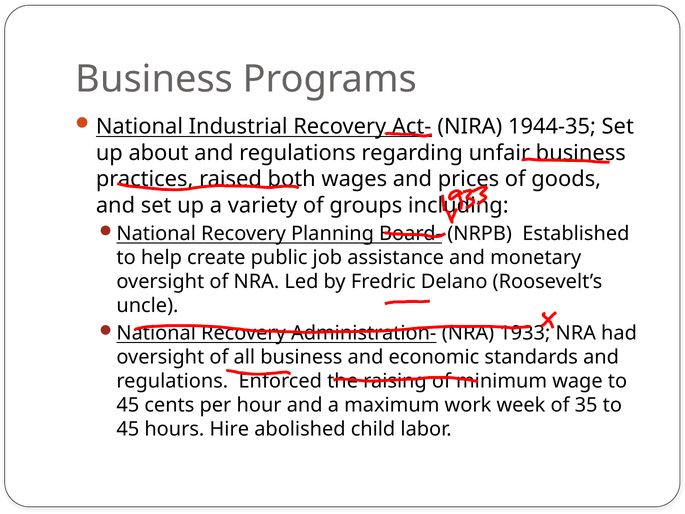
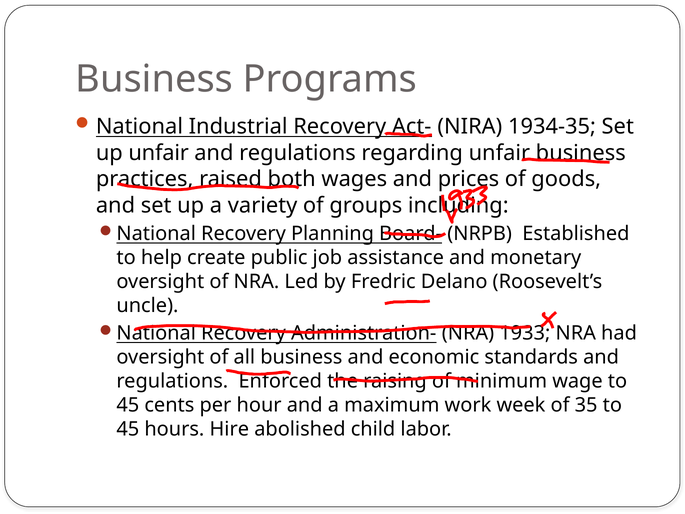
1944-35: 1944-35 -> 1934-35
up about: about -> unfair
